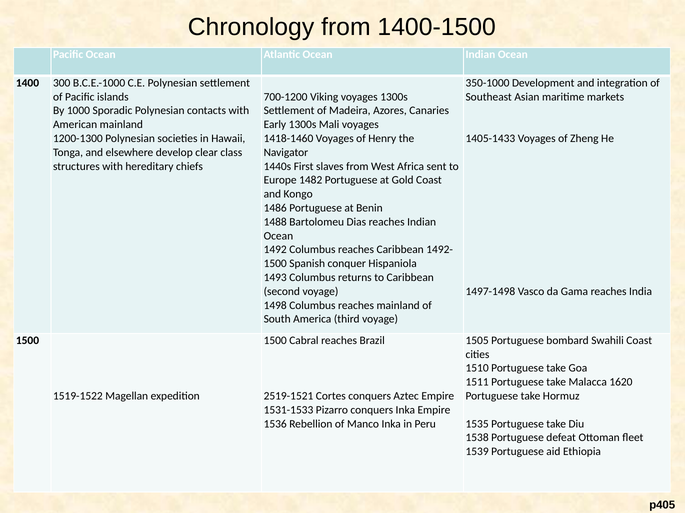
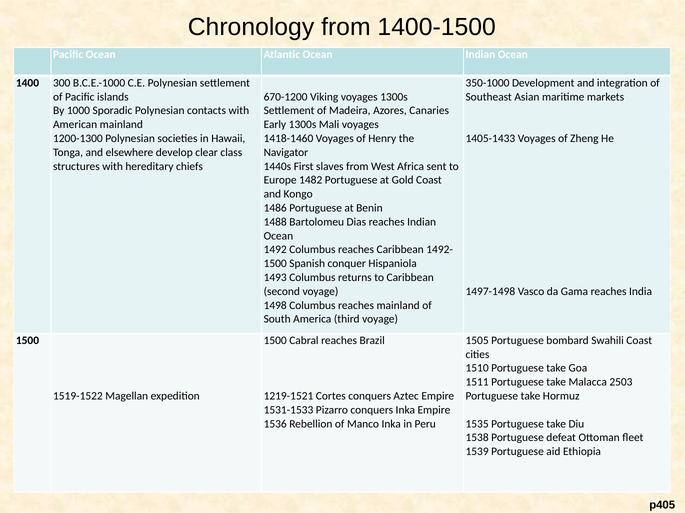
700-1200: 700-1200 -> 670-1200
1620: 1620 -> 2503
2519-1521: 2519-1521 -> 1219-1521
